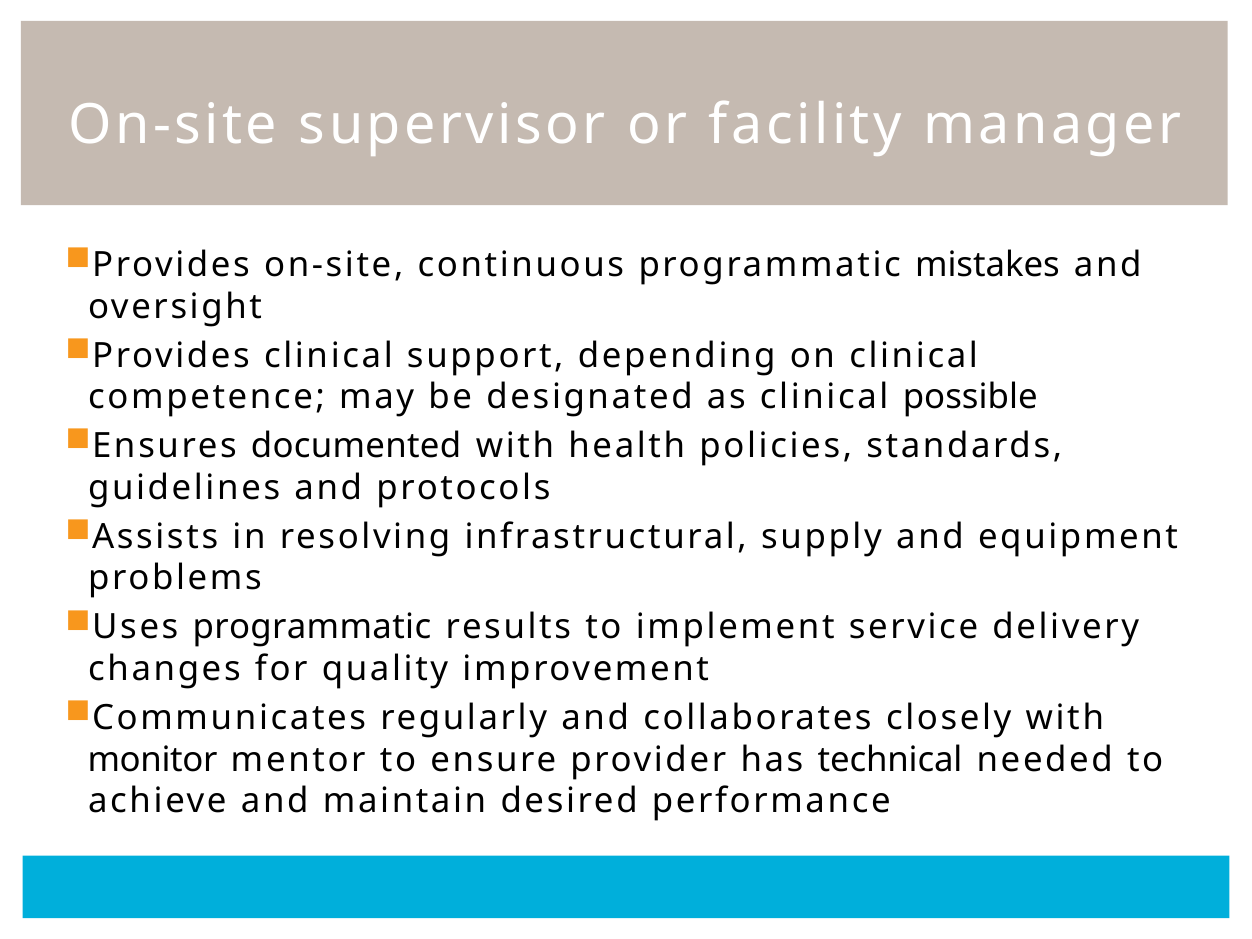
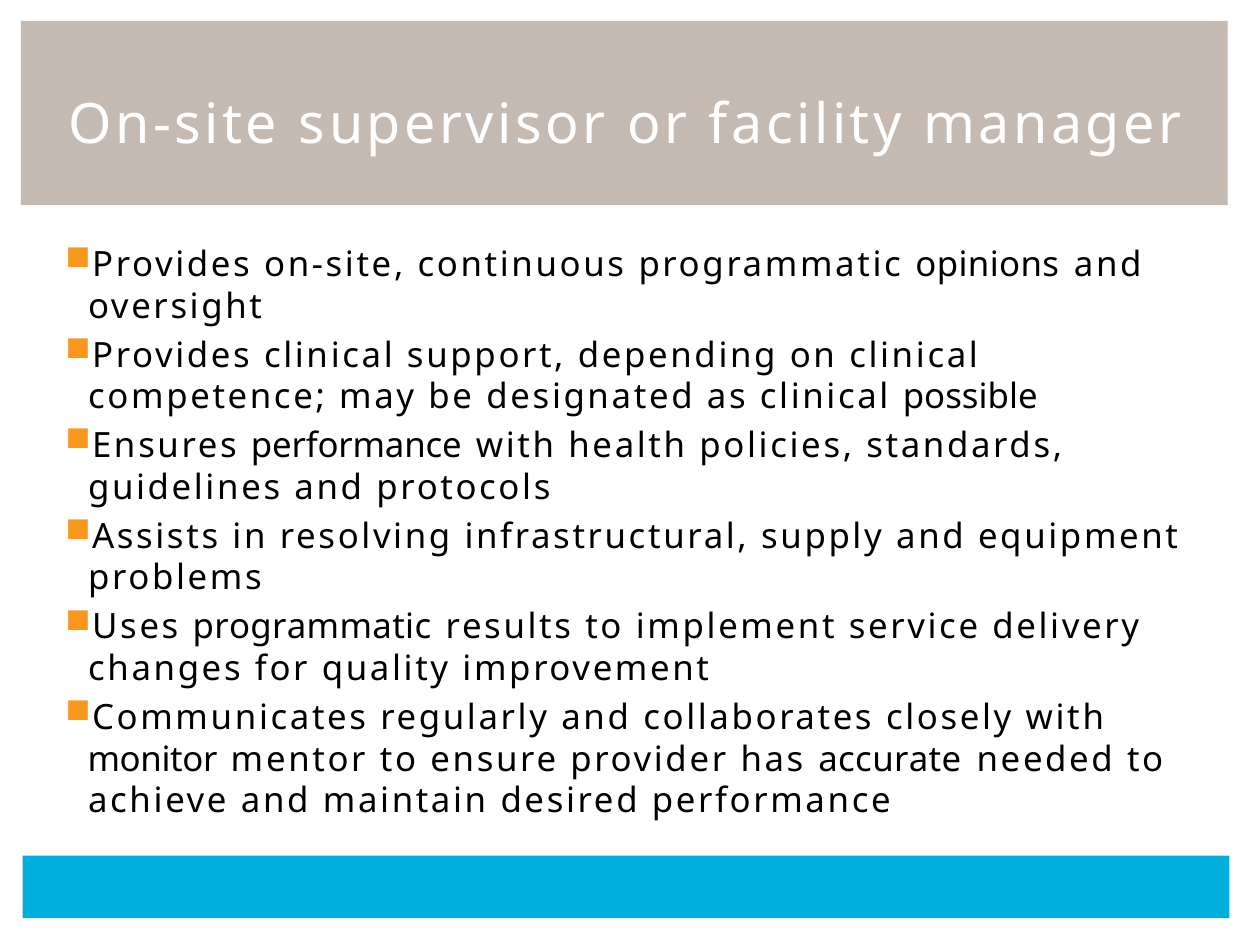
mistakes: mistakes -> opinions
Ensures documented: documented -> performance
technical: technical -> accurate
